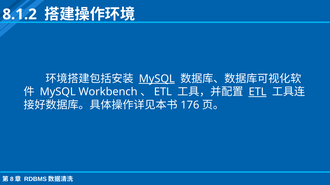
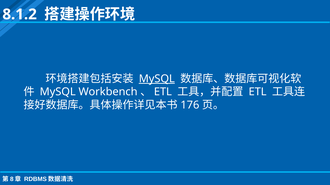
ETL at (258, 92) underline: present -> none
